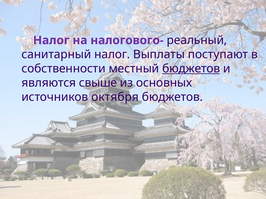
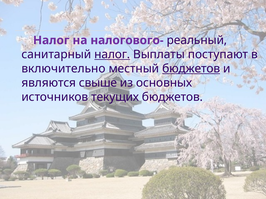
налог at (112, 55) underline: none -> present
собственности: собственности -> включительно
октября: октября -> текущих
